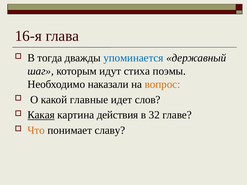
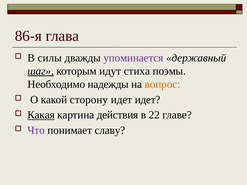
16-я: 16-я -> 86-я
тогда: тогда -> силы
упоминается colour: blue -> purple
шаг underline: none -> present
наказали: наказали -> надежды
главные: главные -> сторону
идет слов: слов -> идет
32: 32 -> 22
Что colour: orange -> purple
